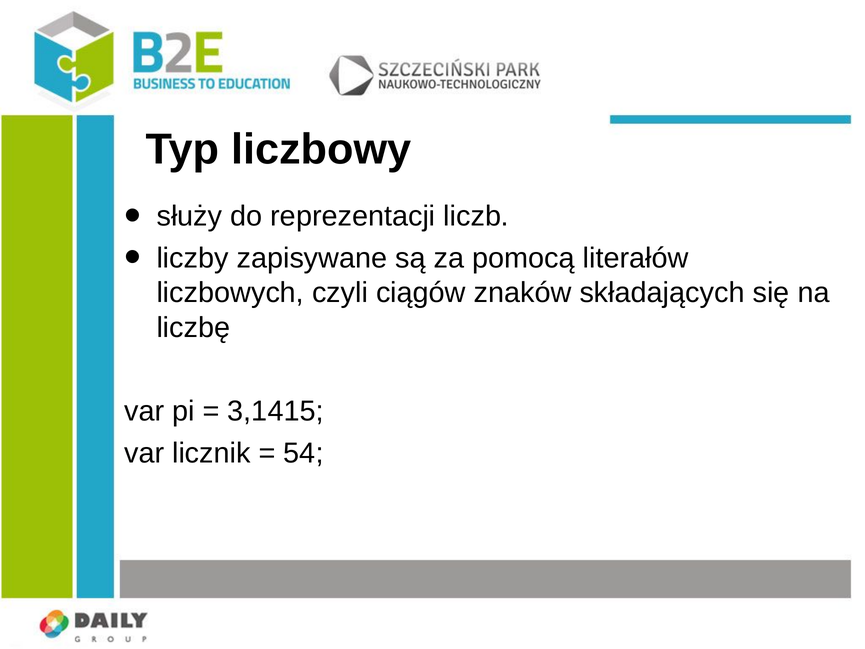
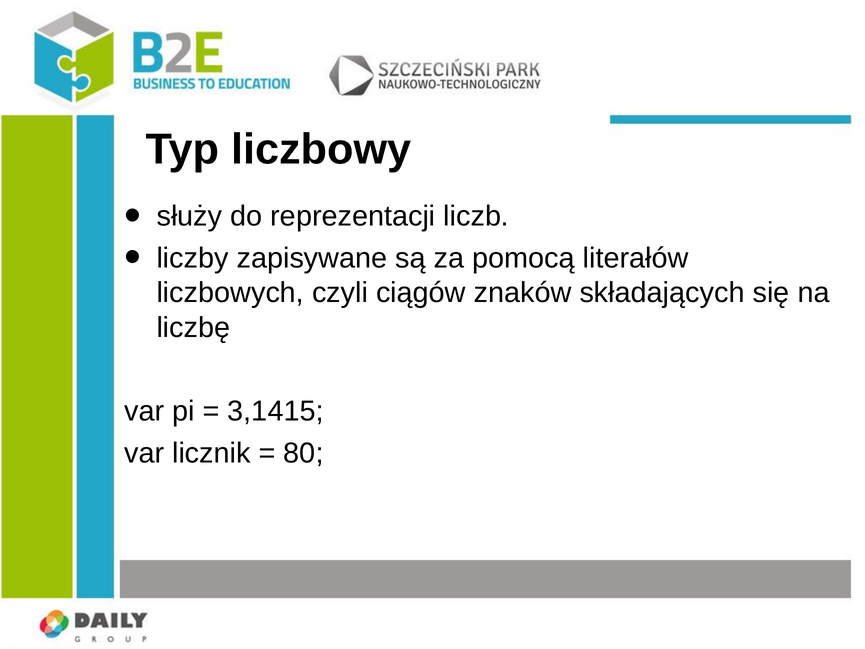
54: 54 -> 80
